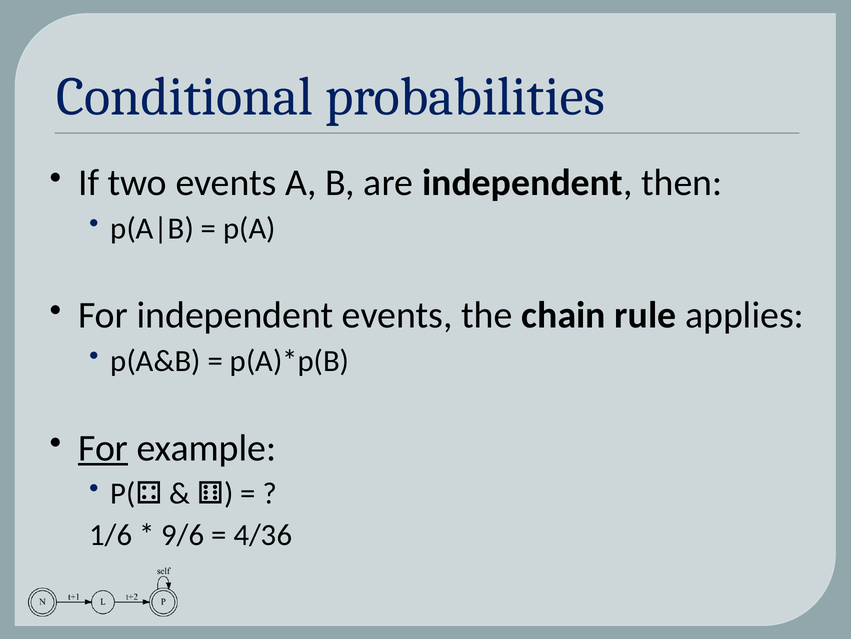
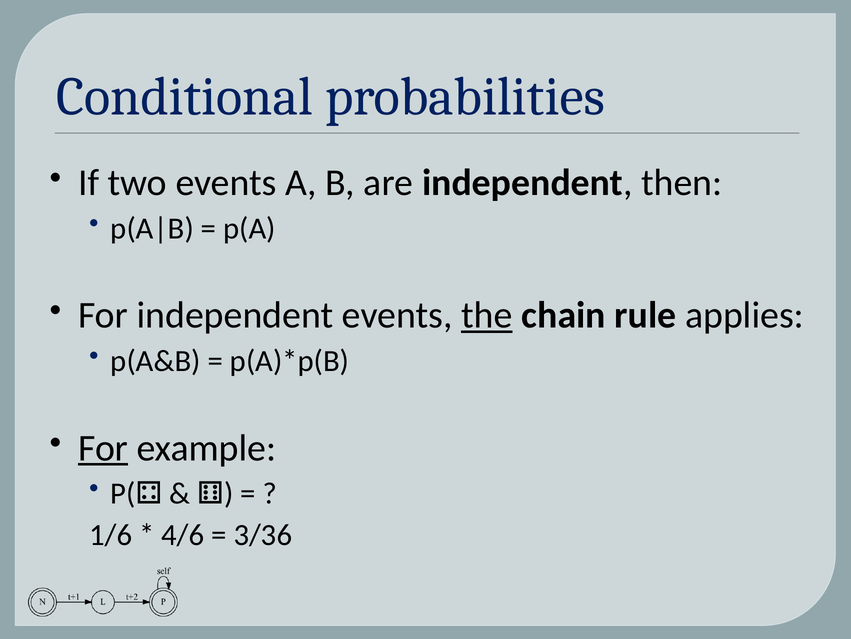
the underline: none -> present
9/6: 9/6 -> 4/6
4/36: 4/36 -> 3/36
